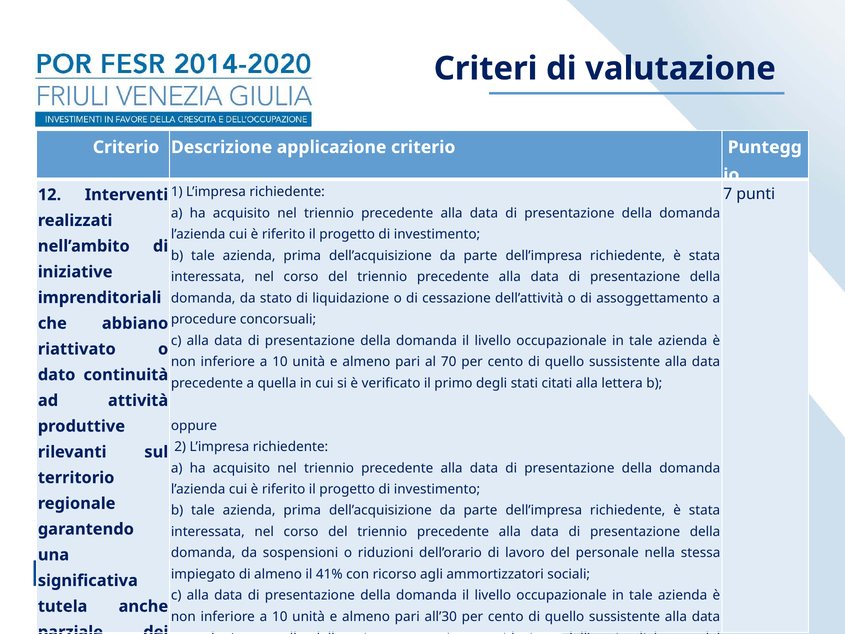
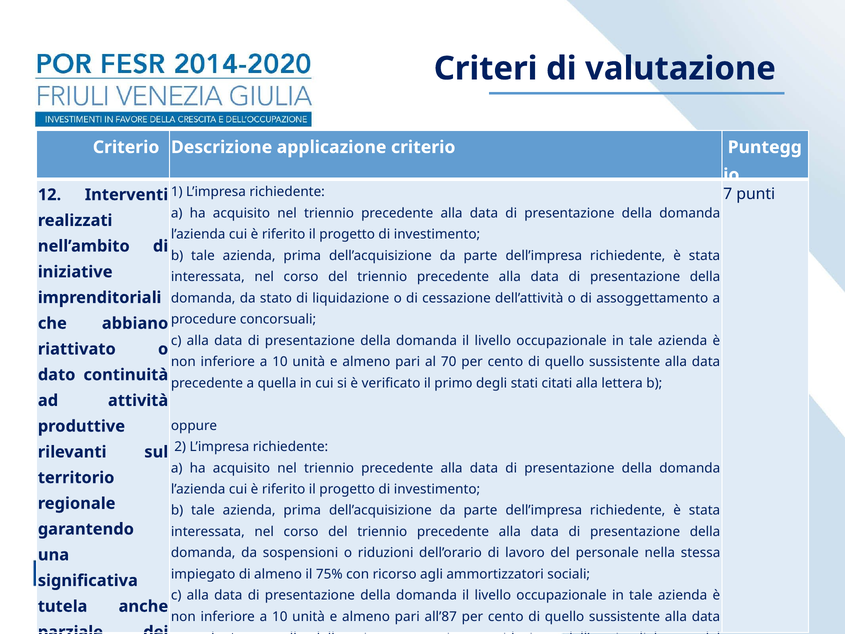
41%: 41% -> 75%
all’30: all’30 -> all’87
